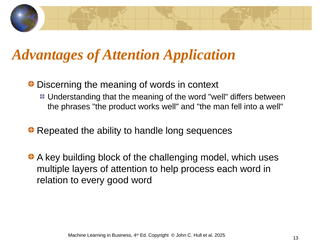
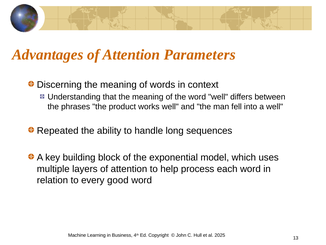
Application: Application -> Parameters
challenging: challenging -> exponential
